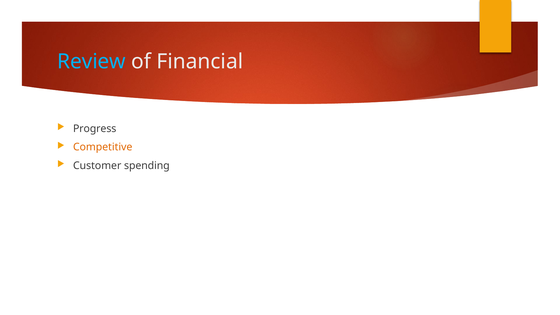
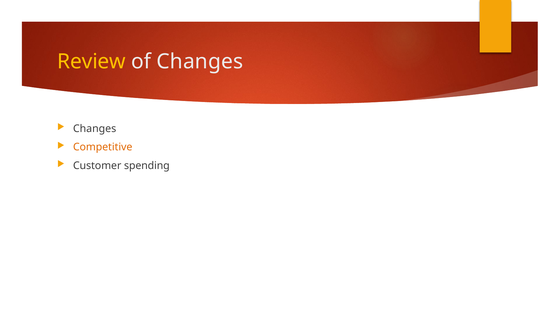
Review colour: light blue -> yellow
of Financial: Financial -> Changes
Progress at (95, 129): Progress -> Changes
